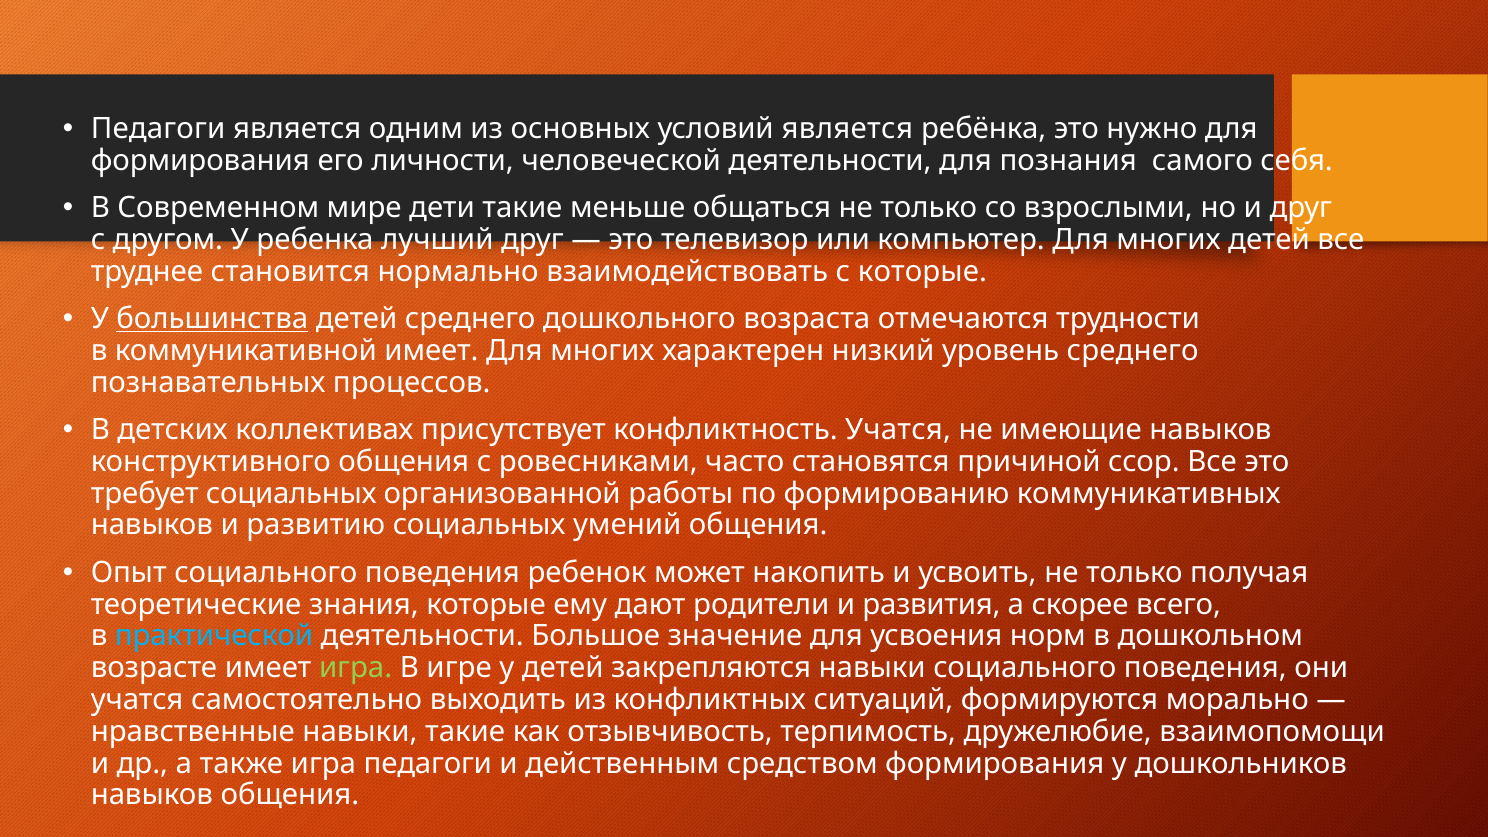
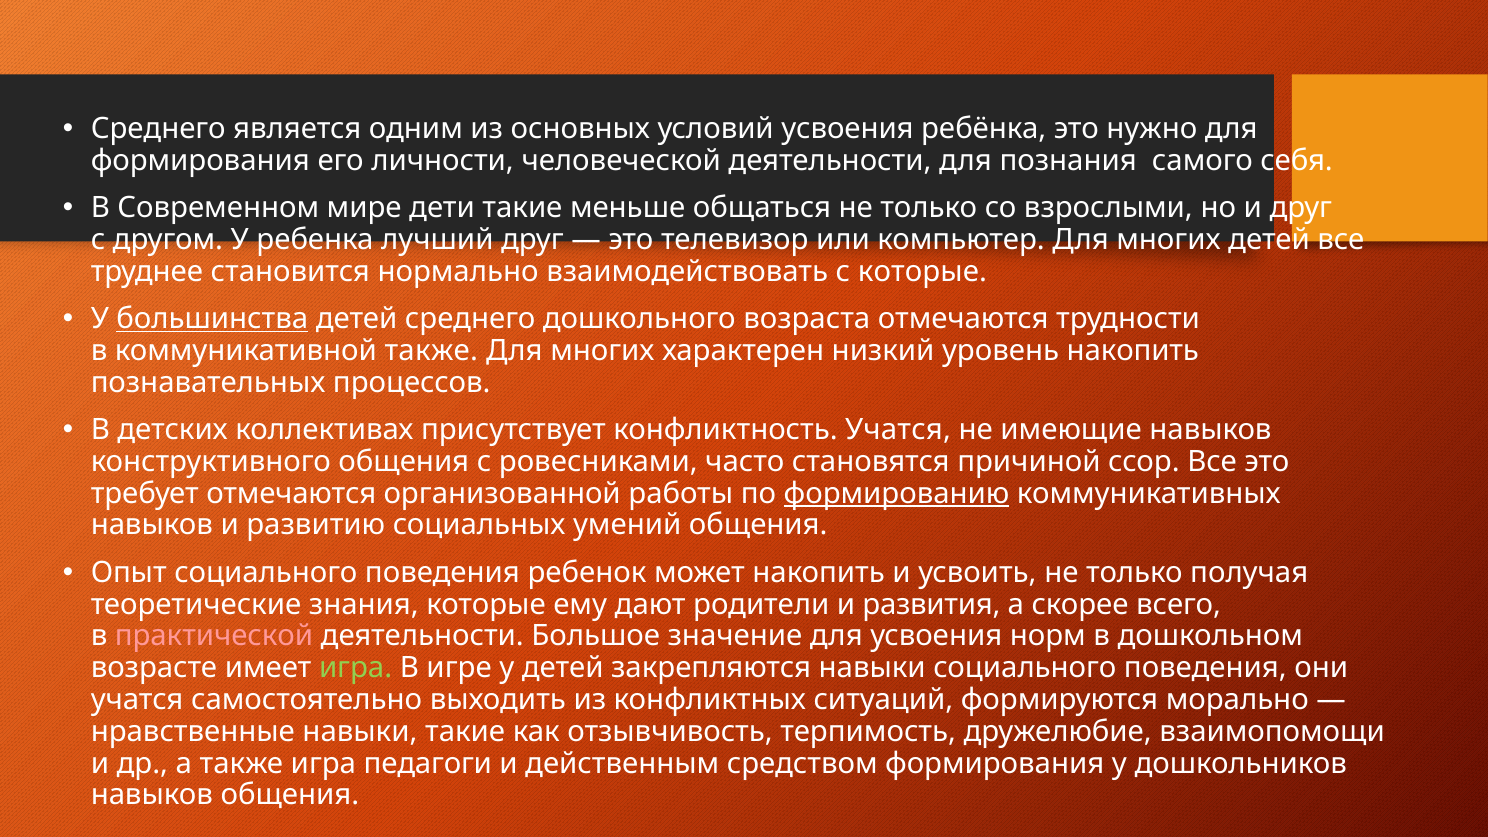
Педагоги at (158, 129): Педагоги -> Среднего
условий является: является -> усвоения
коммуникативной имеет: имеет -> также
уровень среднего: среднего -> накопить
требует социальных: социальных -> отмечаются
формированию underline: none -> present
практической colour: light blue -> pink
